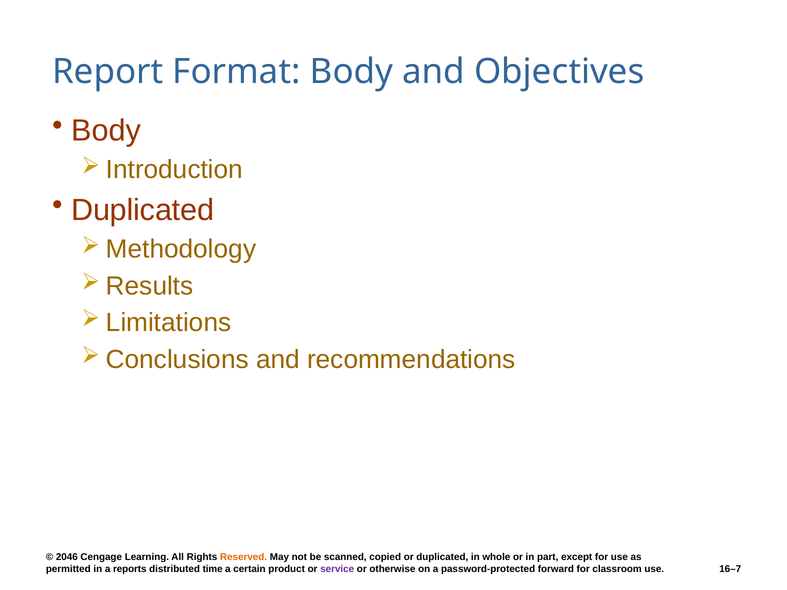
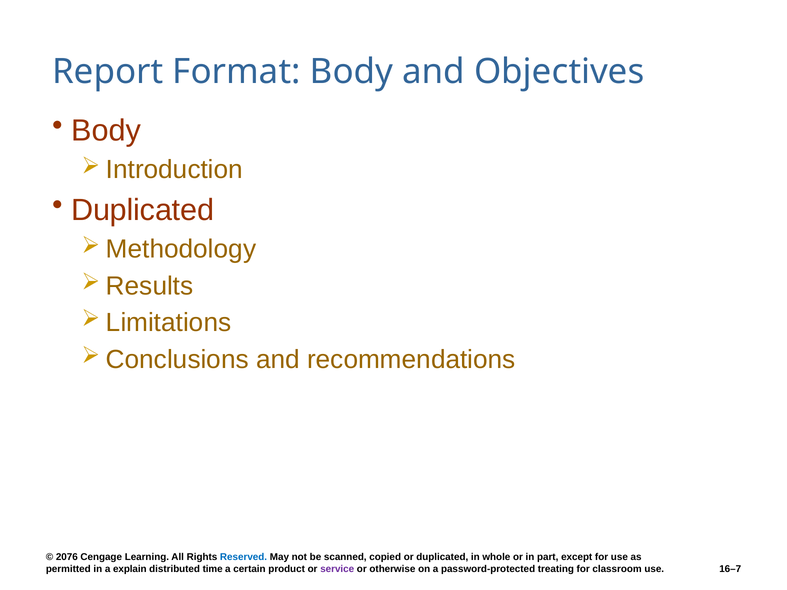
2046: 2046 -> 2076
Reserved colour: orange -> blue
reports: reports -> explain
forward: forward -> treating
